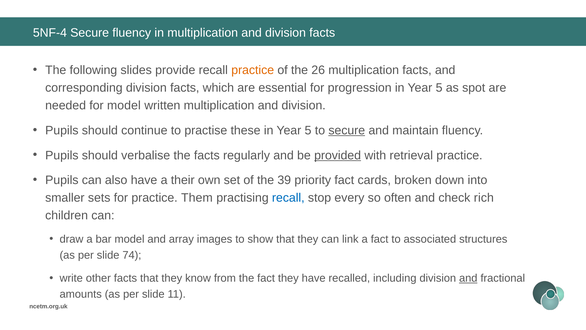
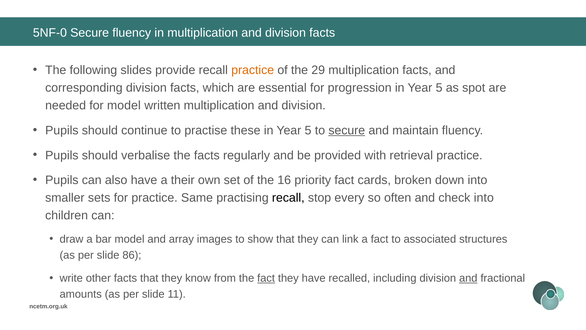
5NF-4: 5NF-4 -> 5NF-0
26: 26 -> 29
provided underline: present -> none
39: 39 -> 16
Them: Them -> Same
recall at (288, 198) colour: blue -> black
check rich: rich -> into
74: 74 -> 86
fact at (266, 278) underline: none -> present
